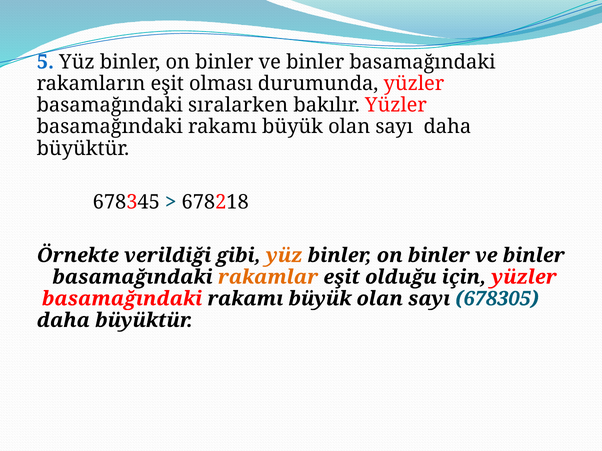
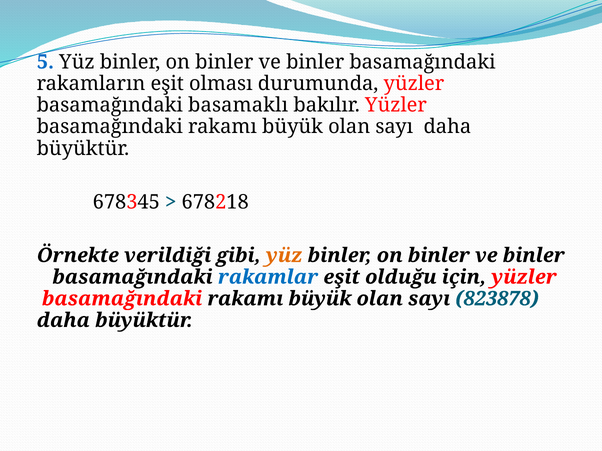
sıralarken: sıralarken -> basamaklı
rakamlar colour: orange -> blue
678305: 678305 -> 823878
